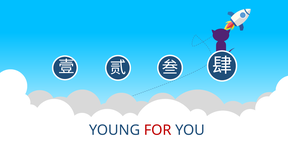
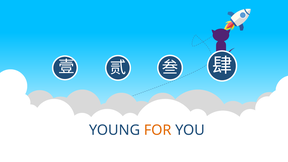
FOR colour: red -> orange
